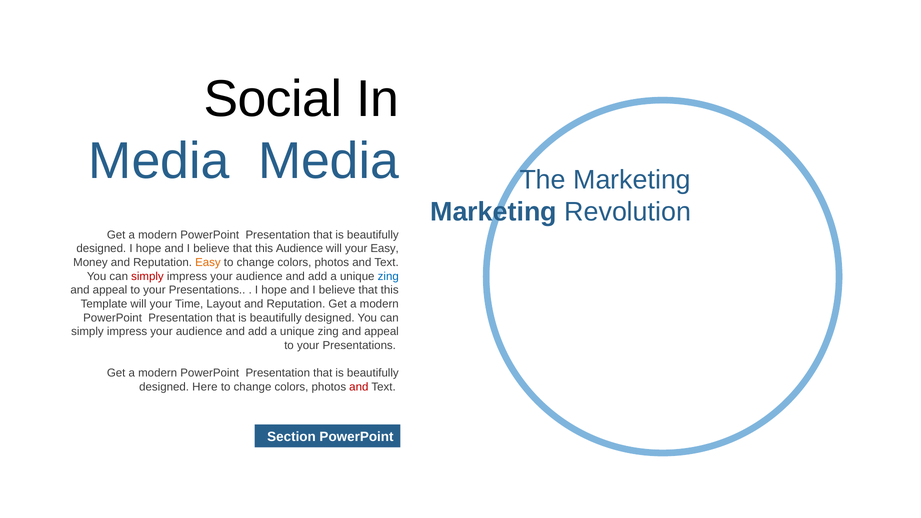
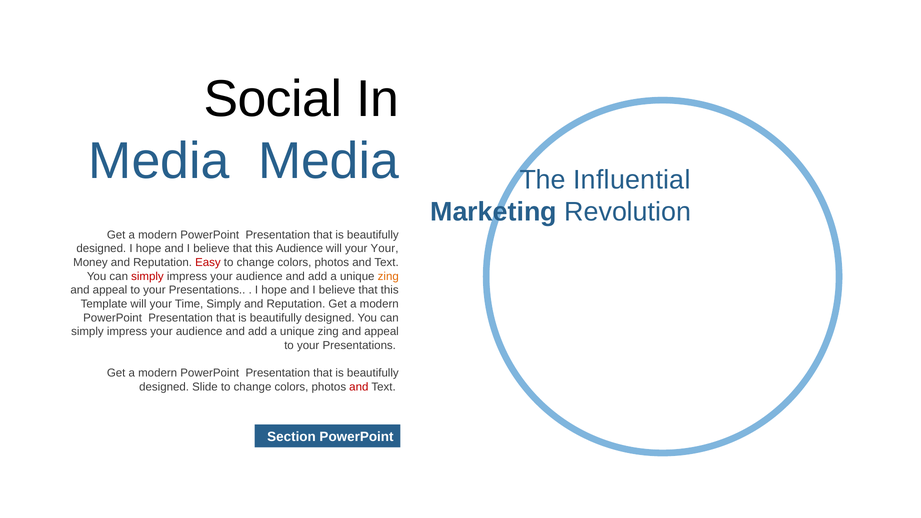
The Marketing: Marketing -> Influential
your Easy: Easy -> Your
Easy at (208, 262) colour: orange -> red
zing at (388, 276) colour: blue -> orange
Time Layout: Layout -> Simply
Here: Here -> Slide
